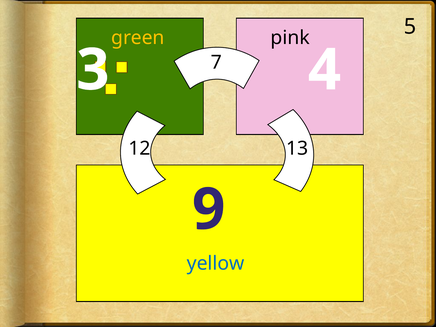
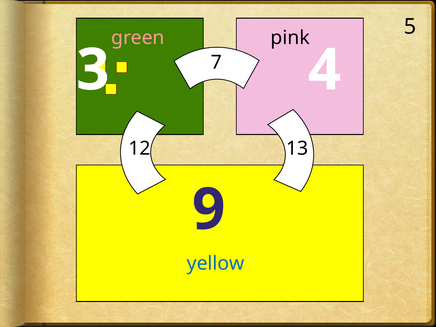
green colour: yellow -> pink
